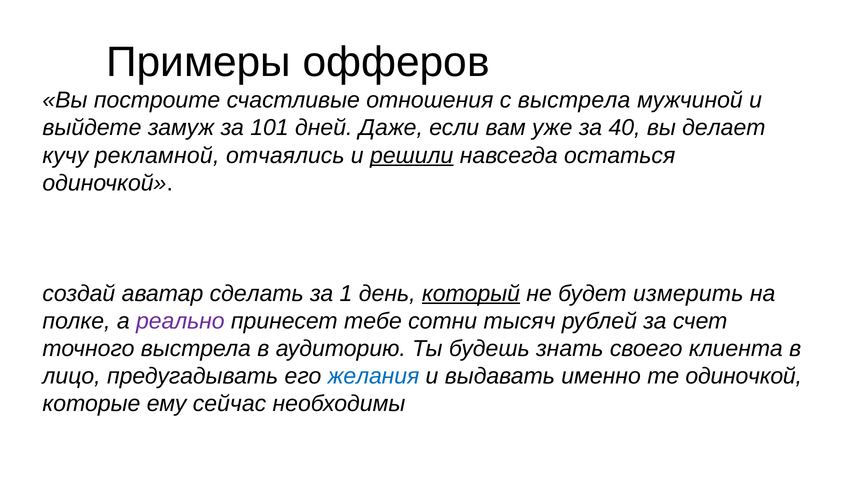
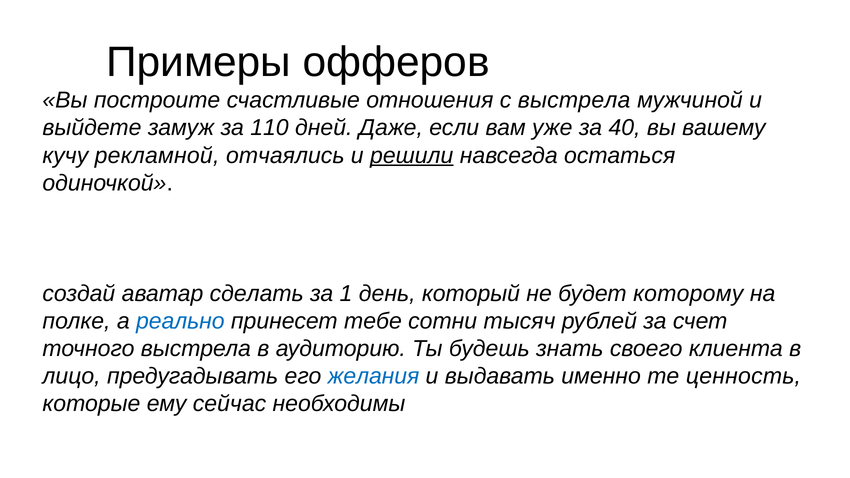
101: 101 -> 110
делает: делает -> вашему
который underline: present -> none
измерить: измерить -> которому
реально colour: purple -> blue
те одиночкой: одиночкой -> ценность
